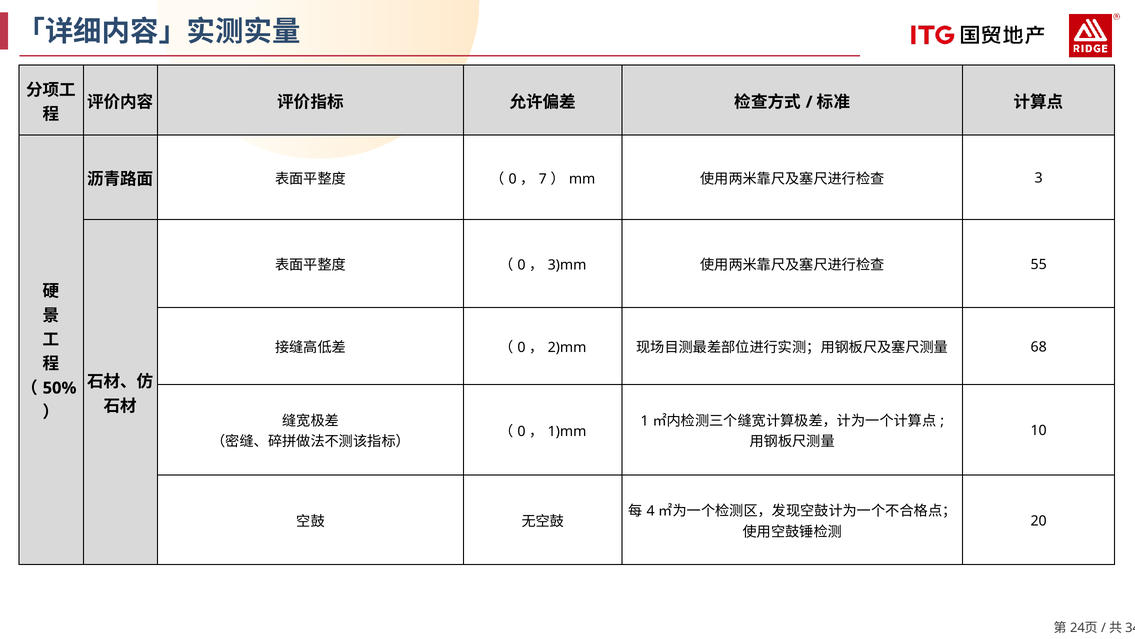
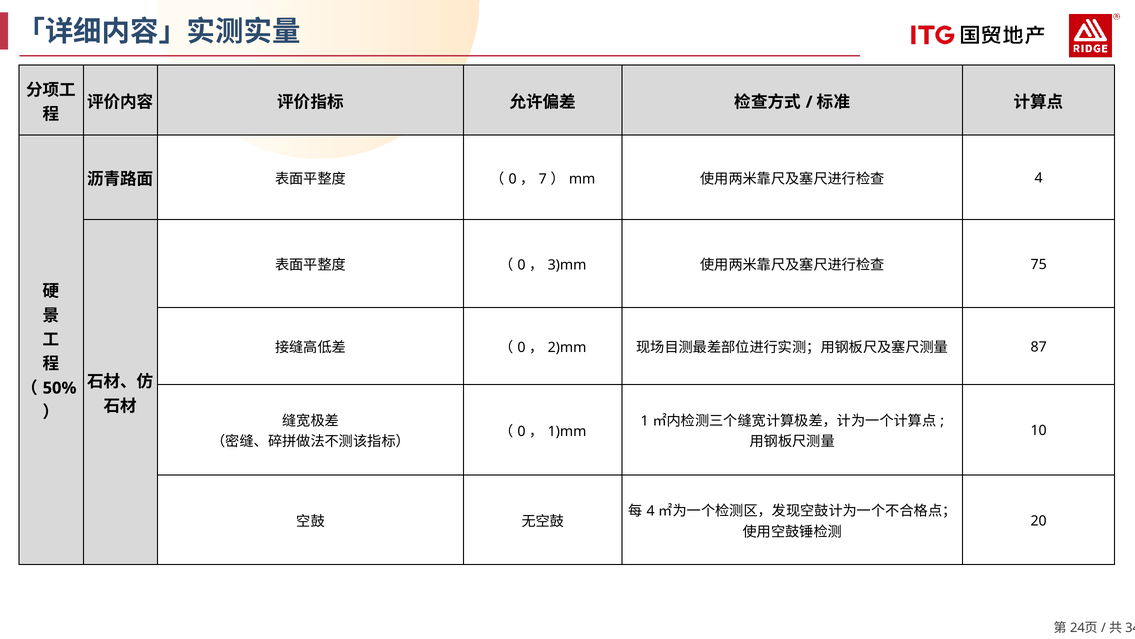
3 at (1039, 178): 3 -> 4
55: 55 -> 75
68: 68 -> 87
